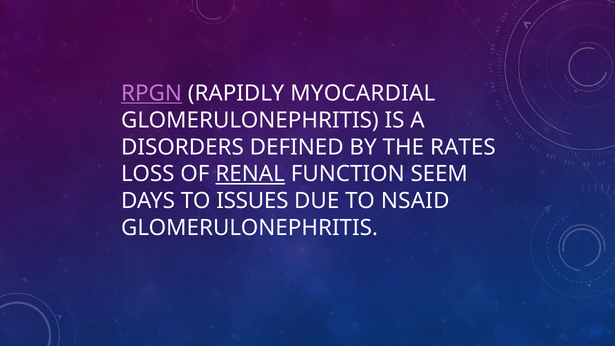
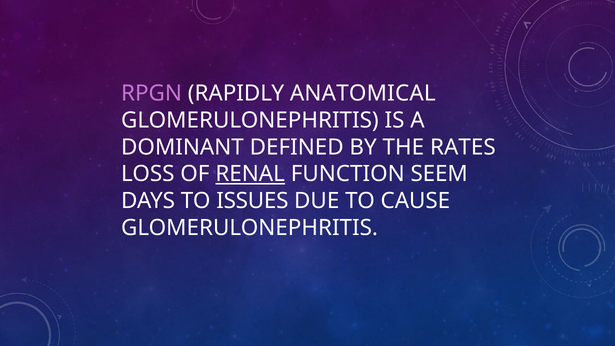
RPGN underline: present -> none
MYOCARDIAL: MYOCARDIAL -> ANATOMICAL
DISORDERS: DISORDERS -> DOMINANT
NSAID: NSAID -> CAUSE
